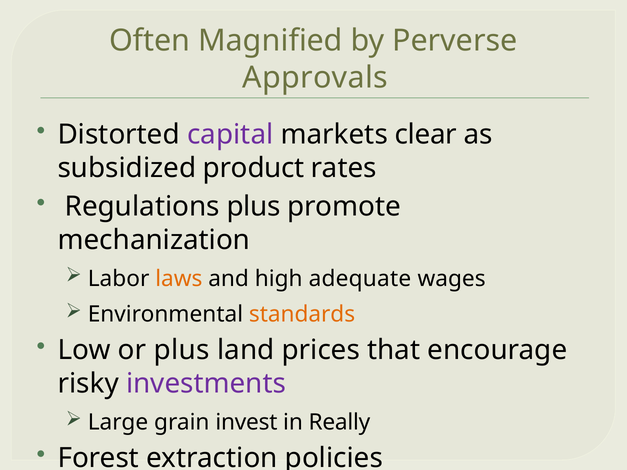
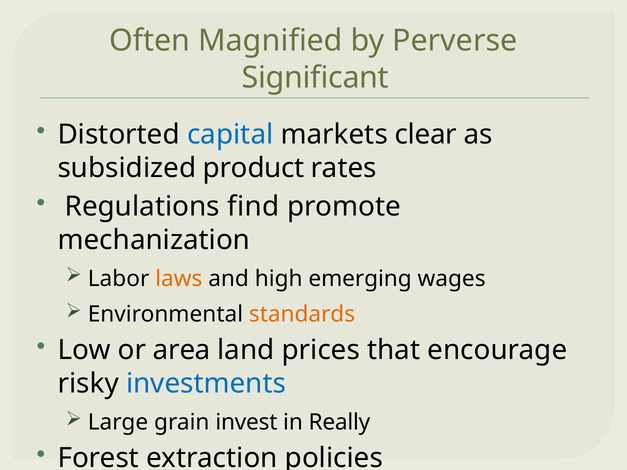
Approvals: Approvals -> Significant
capital colour: purple -> blue
Regulations plus: plus -> find
adequate: adequate -> emerging
or plus: plus -> area
investments colour: purple -> blue
